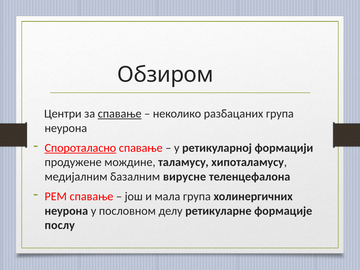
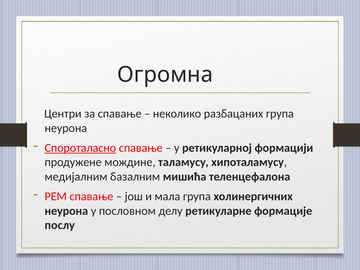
Обзиром: Обзиром -> Огромна
спавање at (120, 114) underline: present -> none
вирусне: вирусне -> мишића
